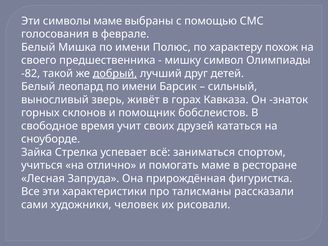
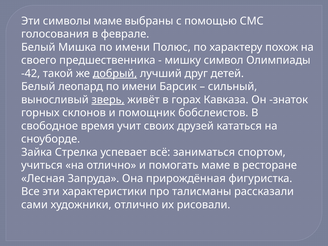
-82: -82 -> -42
зверь underline: none -> present
художники человек: человек -> отлично
